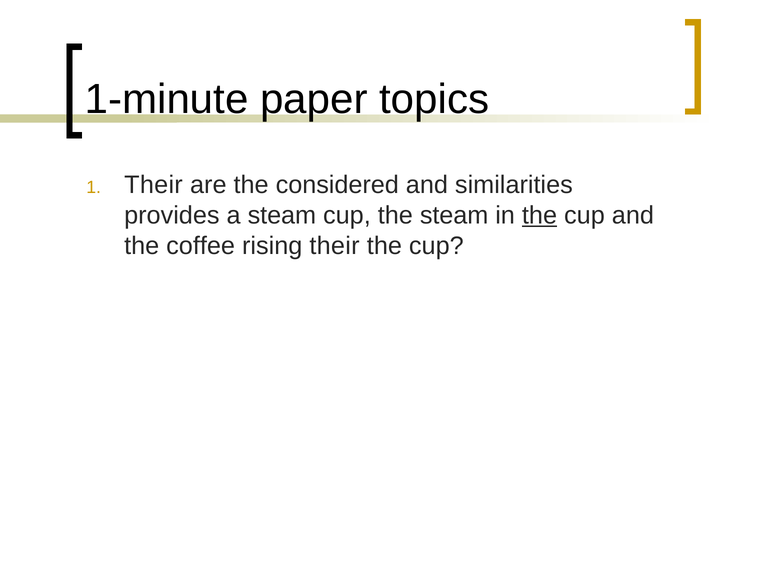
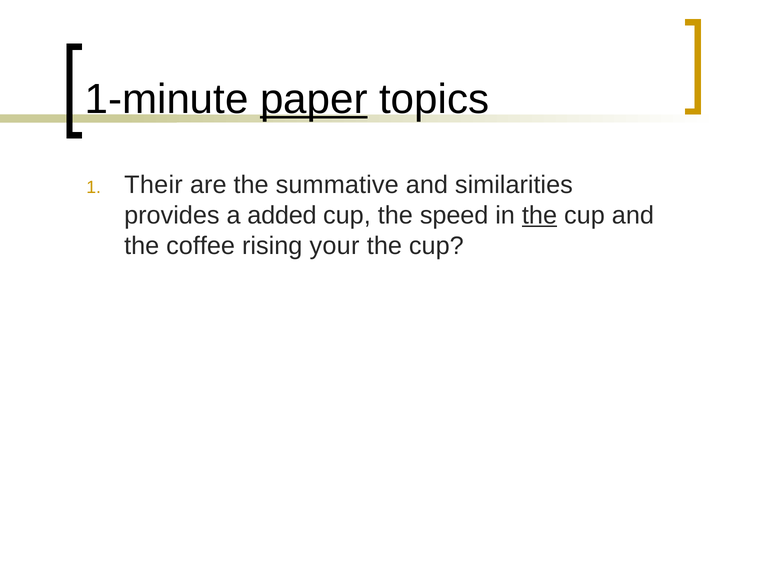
paper underline: none -> present
considered: considered -> summative
a steam: steam -> added
the steam: steam -> speed
rising their: their -> your
